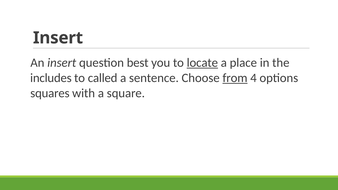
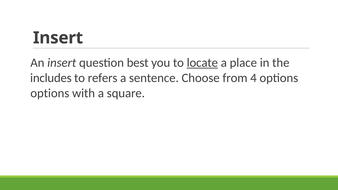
called: called -> refers
from underline: present -> none
squares at (50, 93): squares -> options
